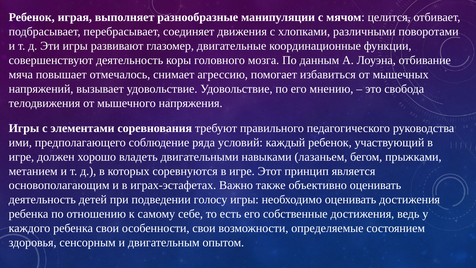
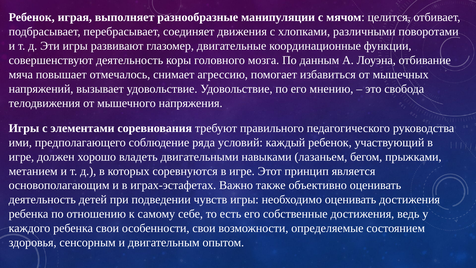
голосу: голосу -> чувств
